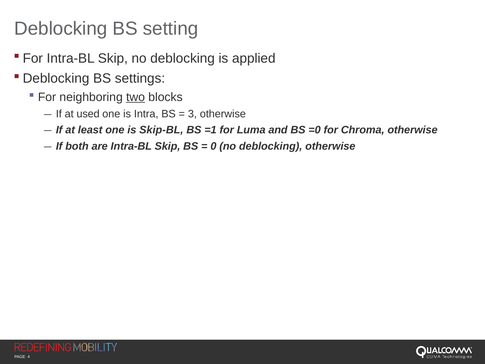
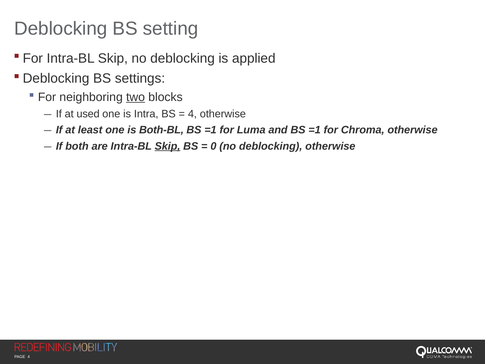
3 at (192, 114): 3 -> 4
Skip-BL: Skip-BL -> Both-BL
and BS =0: =0 -> =1
Skip at (168, 146) underline: none -> present
